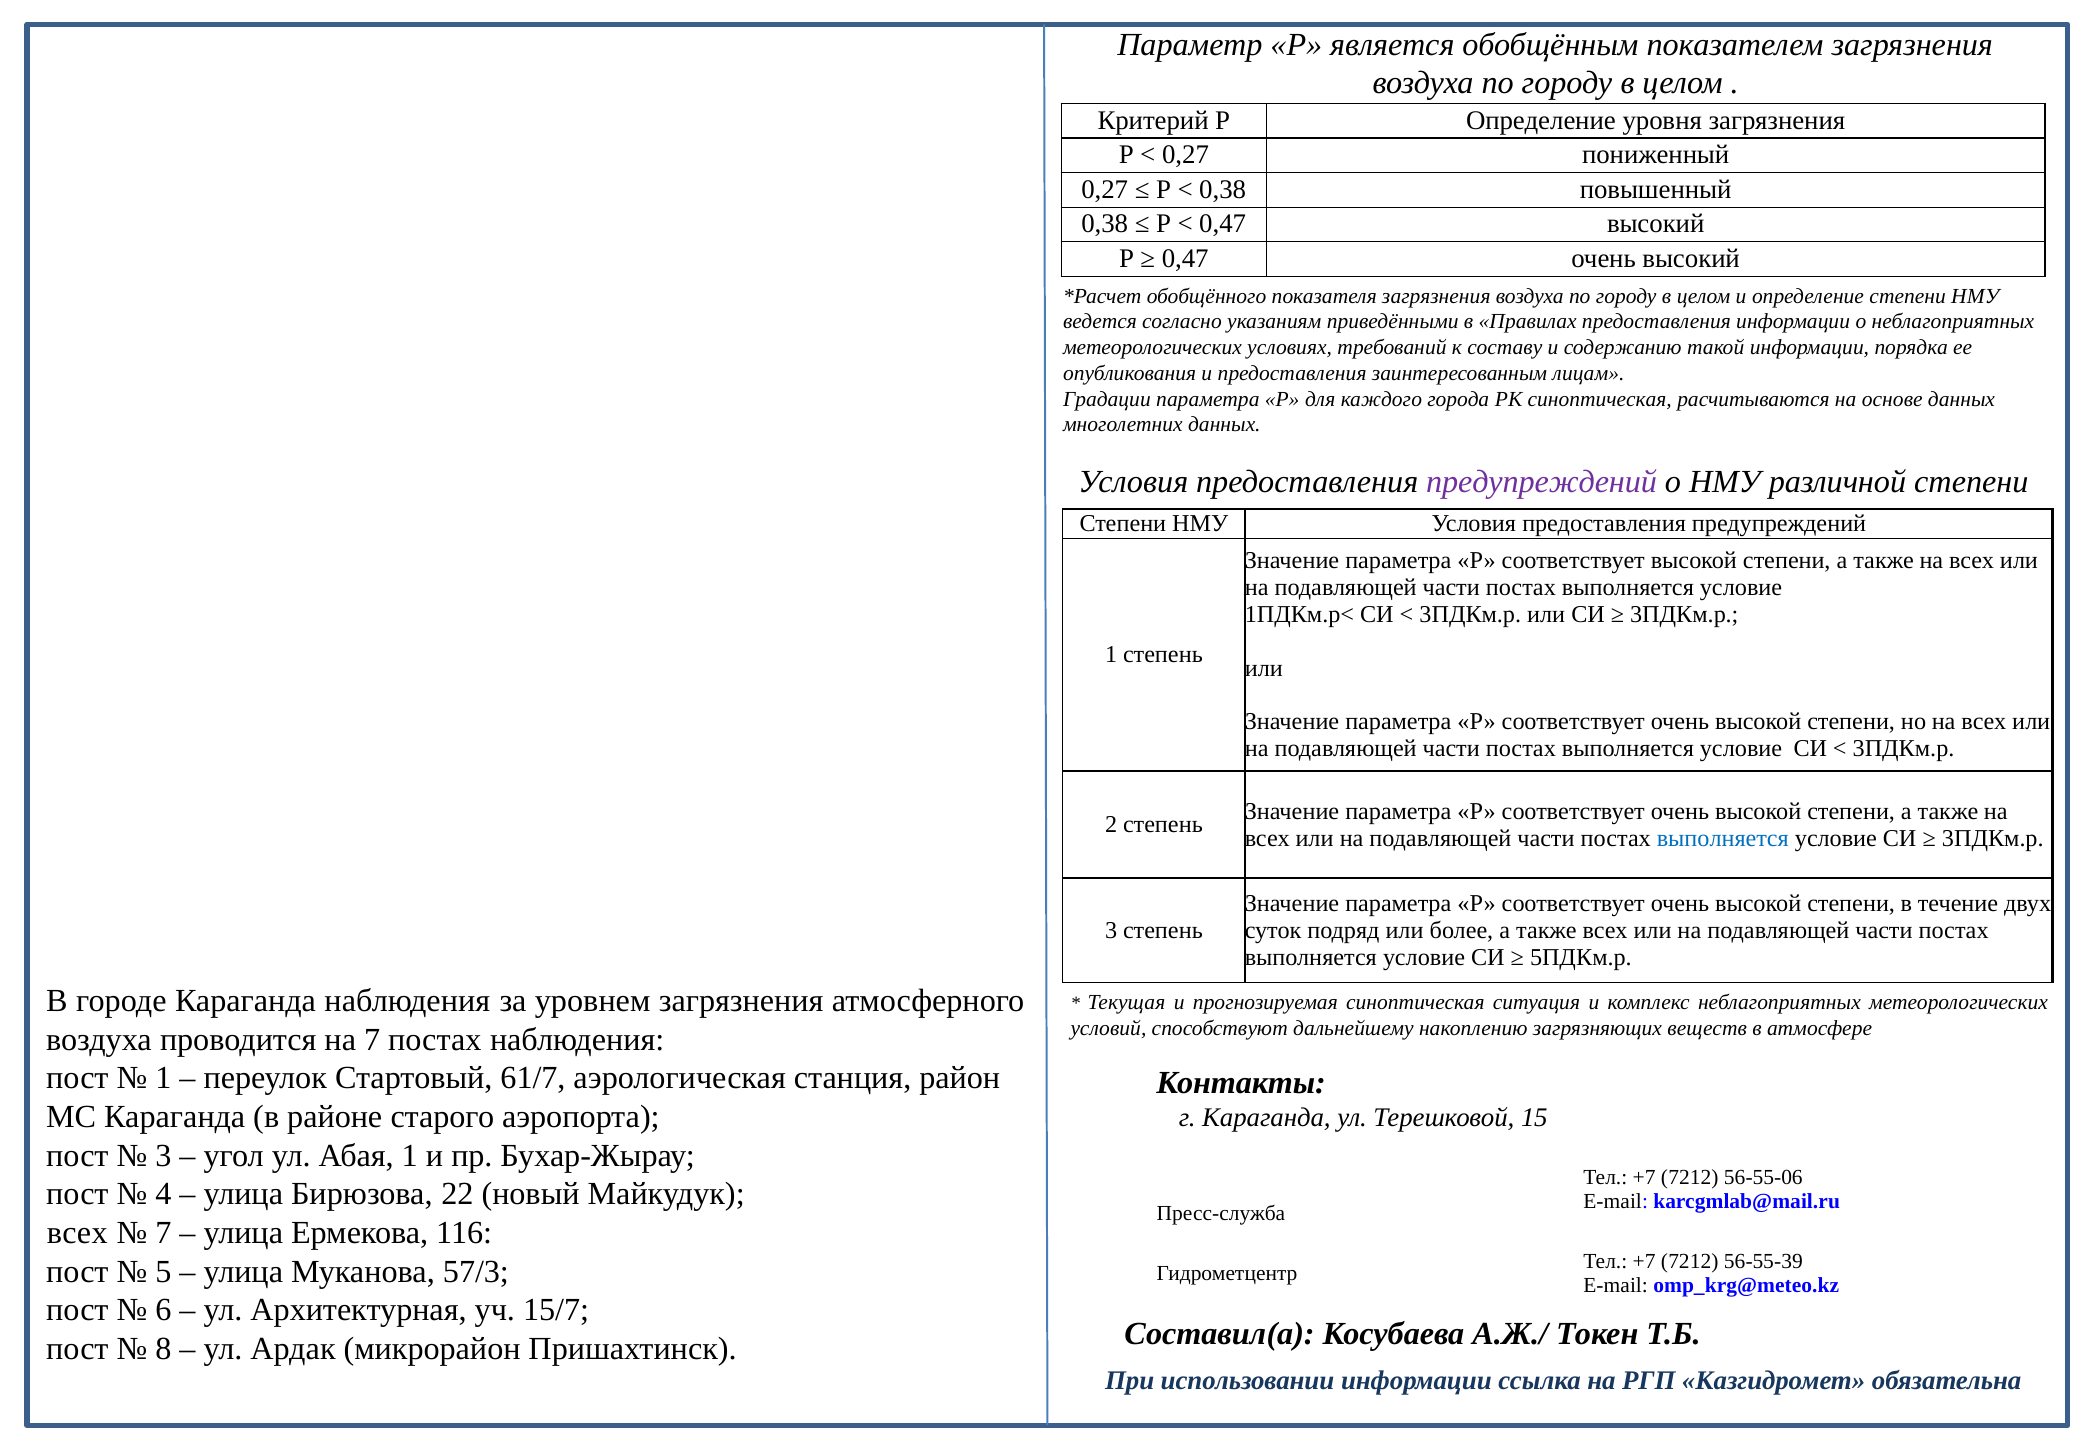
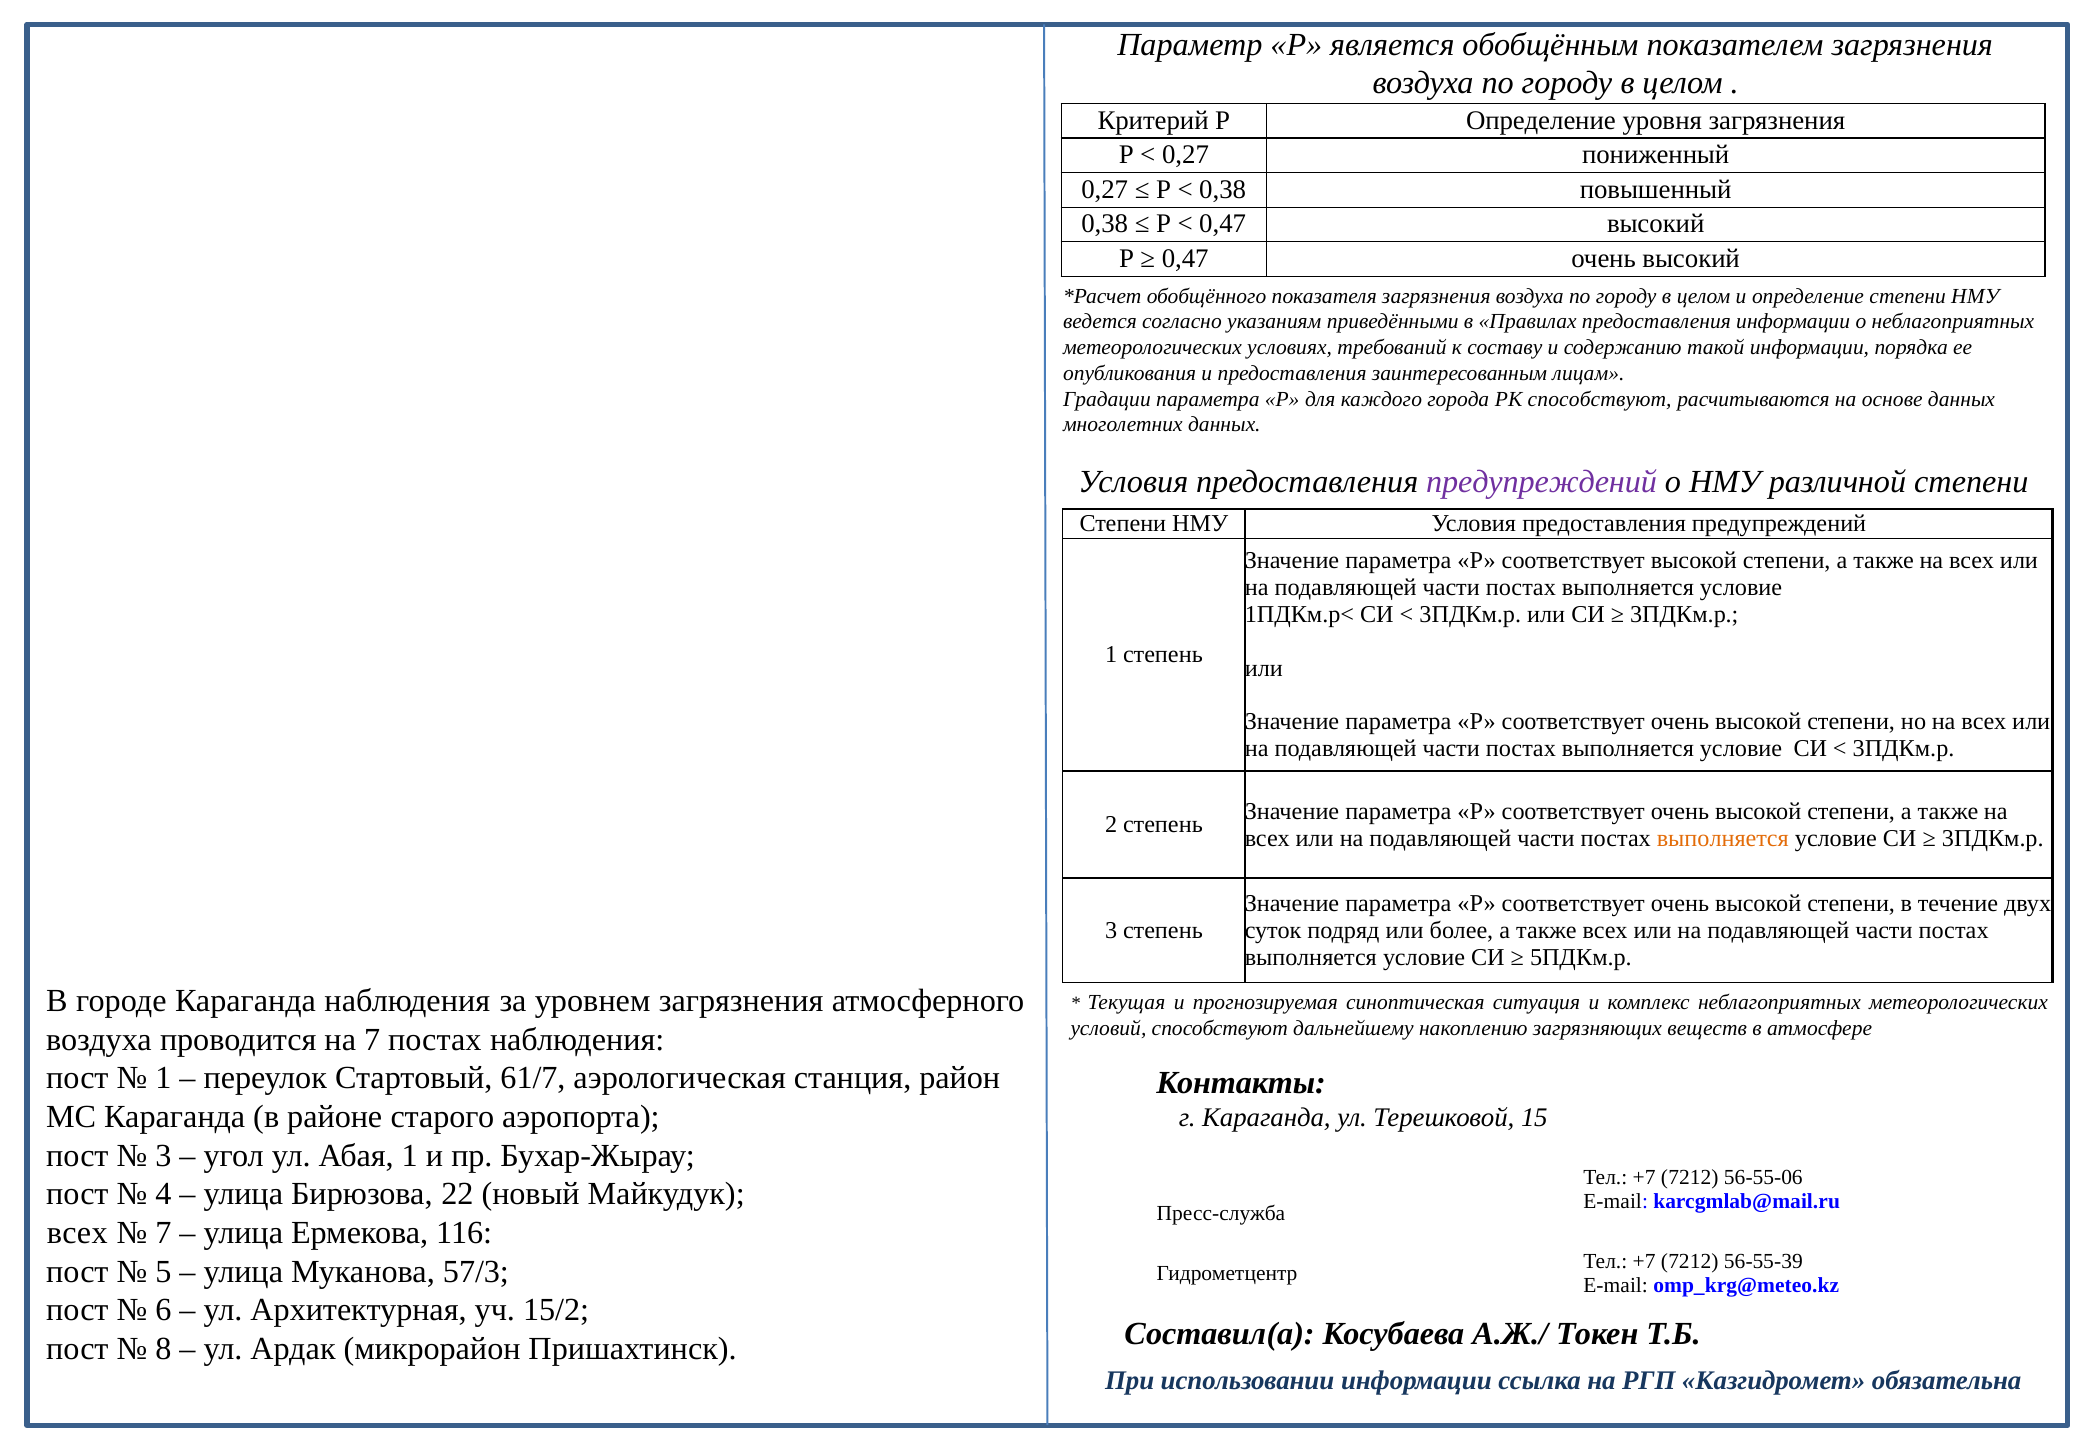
РК синоптическая: синоптическая -> способствуют
выполняется at (1723, 838) colour: blue -> orange
15/7: 15/7 -> 15/2
